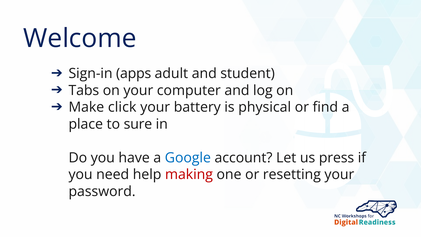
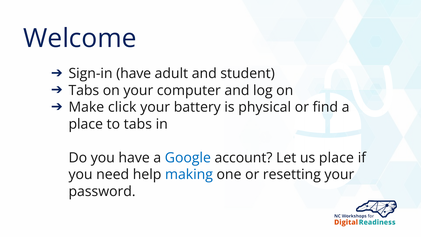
Sign-in apps: apps -> have
to sure: sure -> tabs
us press: press -> place
making colour: red -> blue
